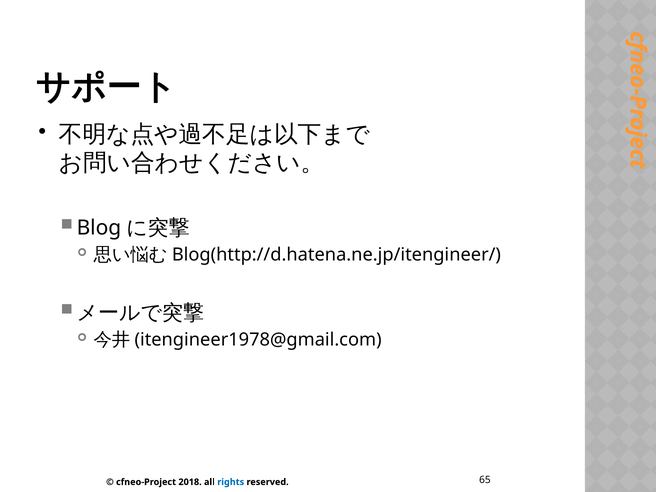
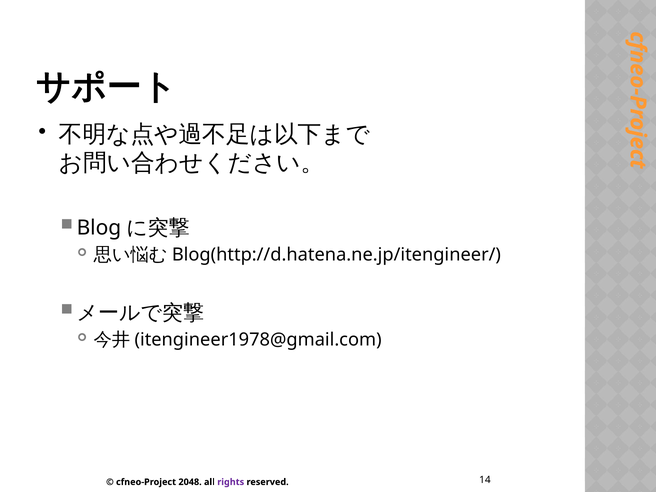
2018: 2018 -> 2048
rights colour: blue -> purple
65: 65 -> 14
